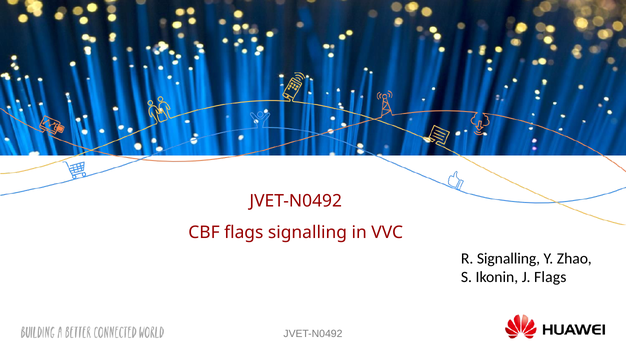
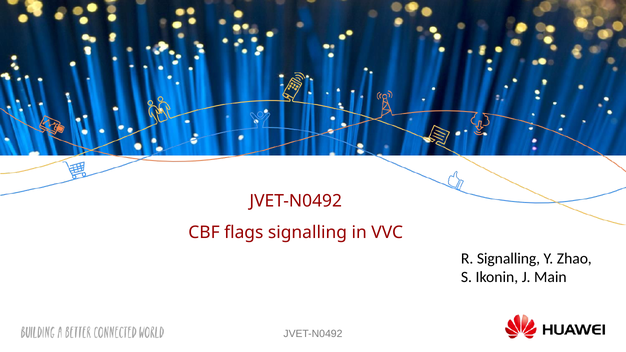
J Flags: Flags -> Main
